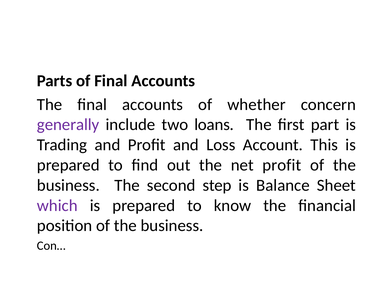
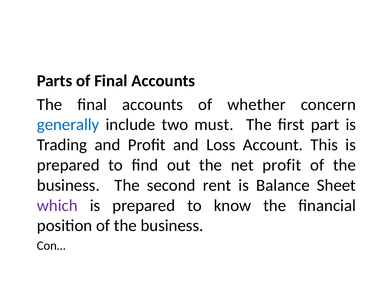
generally colour: purple -> blue
loans: loans -> must
step: step -> rent
